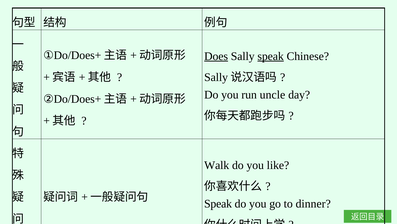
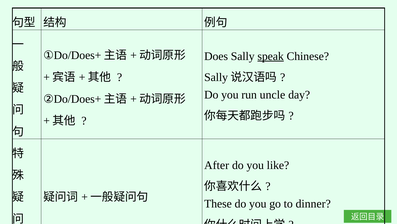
Does underline: present -> none
Walk: Walk -> After
Speak at (218, 203): Speak -> These
